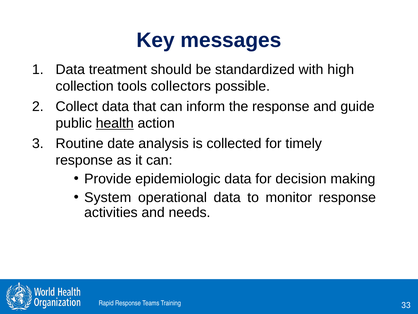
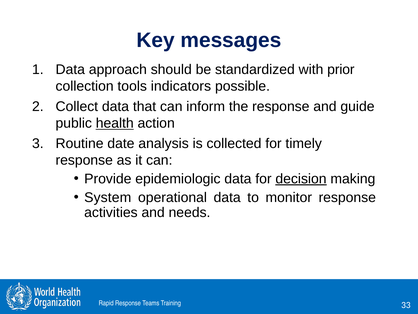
treatment: treatment -> approach
high: high -> prior
collectors: collectors -> indicators
decision underline: none -> present
